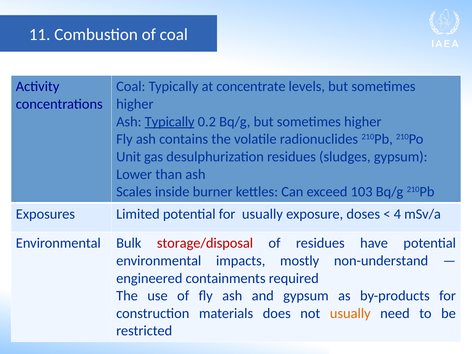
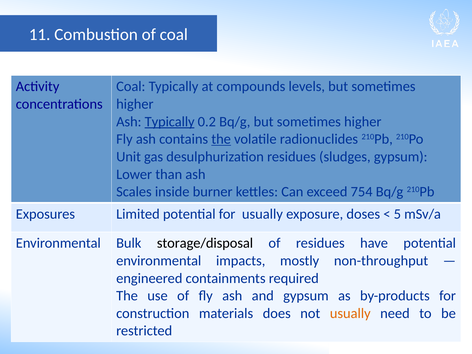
concentrate: concentrate -> compounds
the at (221, 139) underline: none -> present
103: 103 -> 754
4: 4 -> 5
storage/disposal colour: red -> black
non-understand: non-understand -> non-throughput
